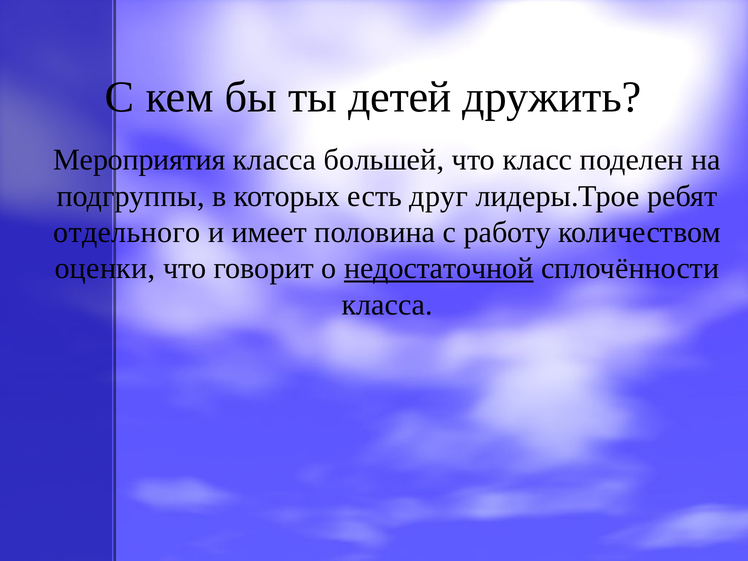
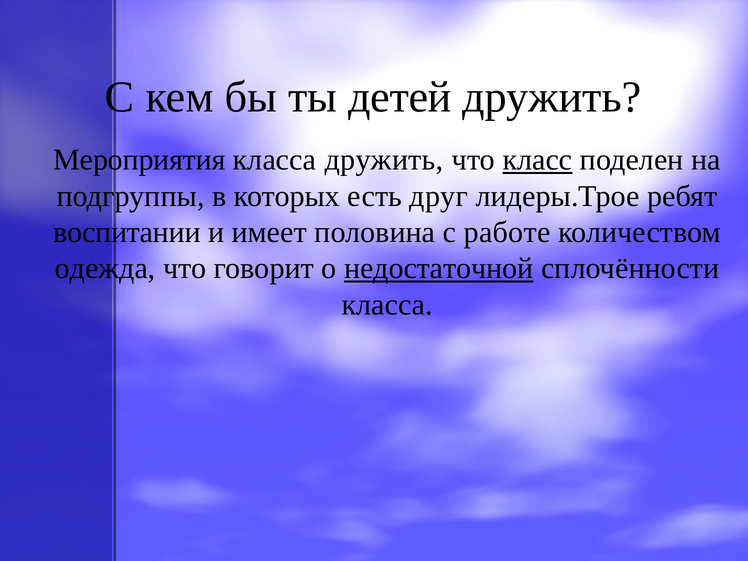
класса большей: большей -> дружить
класс underline: none -> present
отдельного: отдельного -> воспитании
работу: работу -> работе
оценки: оценки -> одежда
